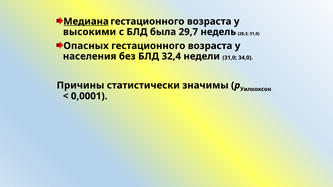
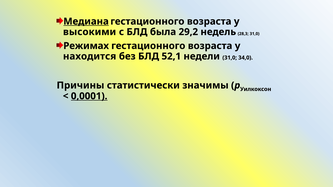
29,7: 29,7 -> 29,2
Опасных: Опасных -> Режимах
населения: населения -> находится
32,4: 32,4 -> 52,1
0,0001 underline: none -> present
